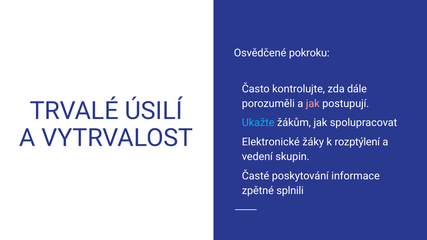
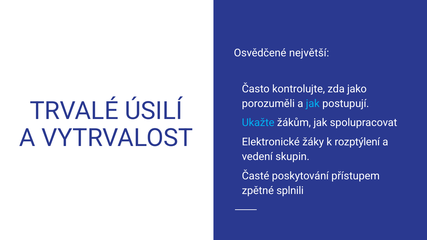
pokroku: pokroku -> největší
dále: dále -> jako
jak at (313, 104) colour: pink -> light blue
informace: informace -> přístupem
